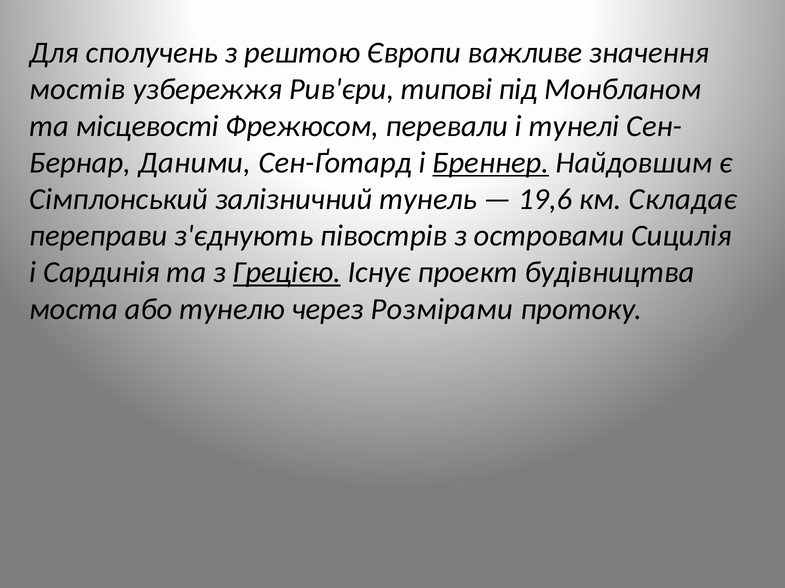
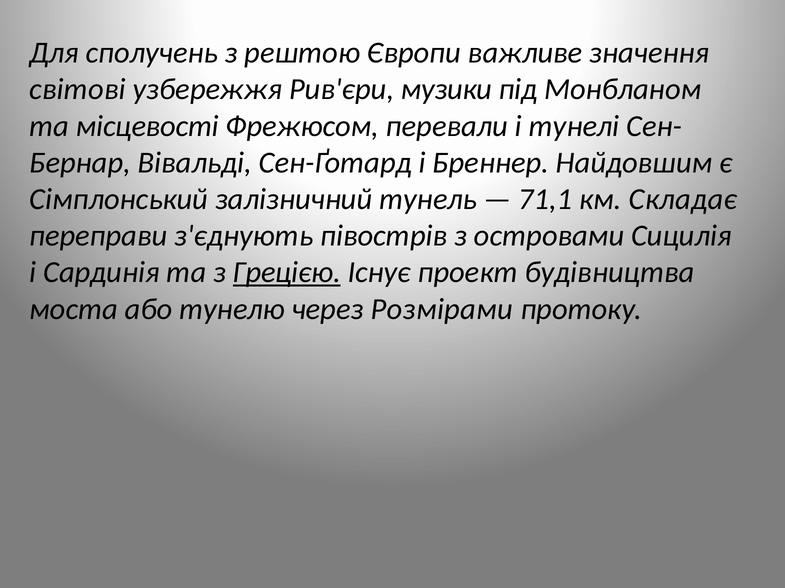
мостів: мостів -> світові
типові: типові -> музики
Даними: Даними -> Вівальді
Бреннер underline: present -> none
19,6: 19,6 -> 71,1
